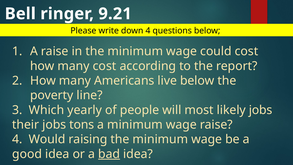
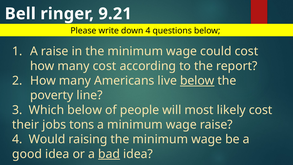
below at (197, 81) underline: none -> present
Which yearly: yearly -> below
likely jobs: jobs -> cost
